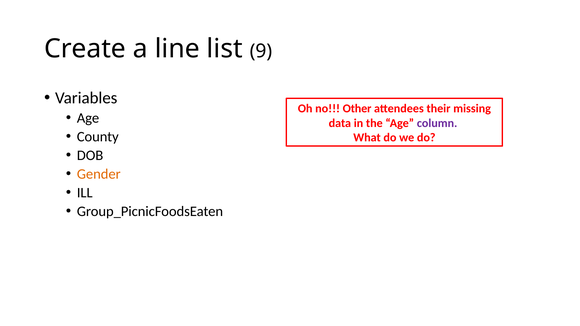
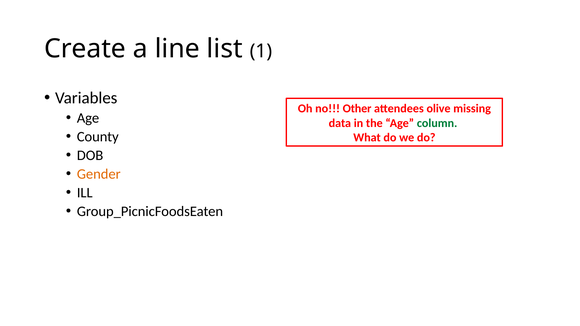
9: 9 -> 1
their: their -> olive
column colour: purple -> green
